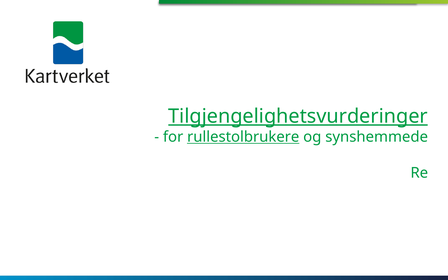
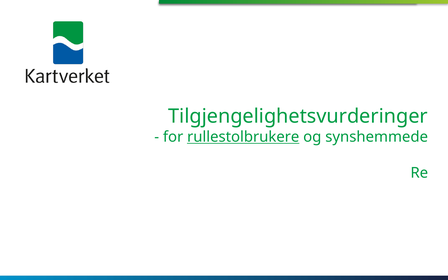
Tilgjengelighetsvurderinger underline: present -> none
